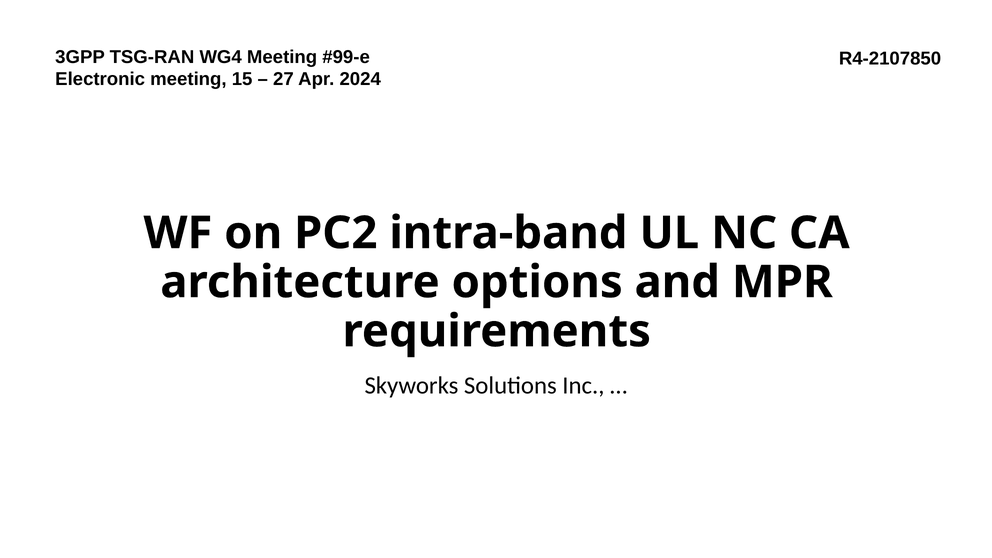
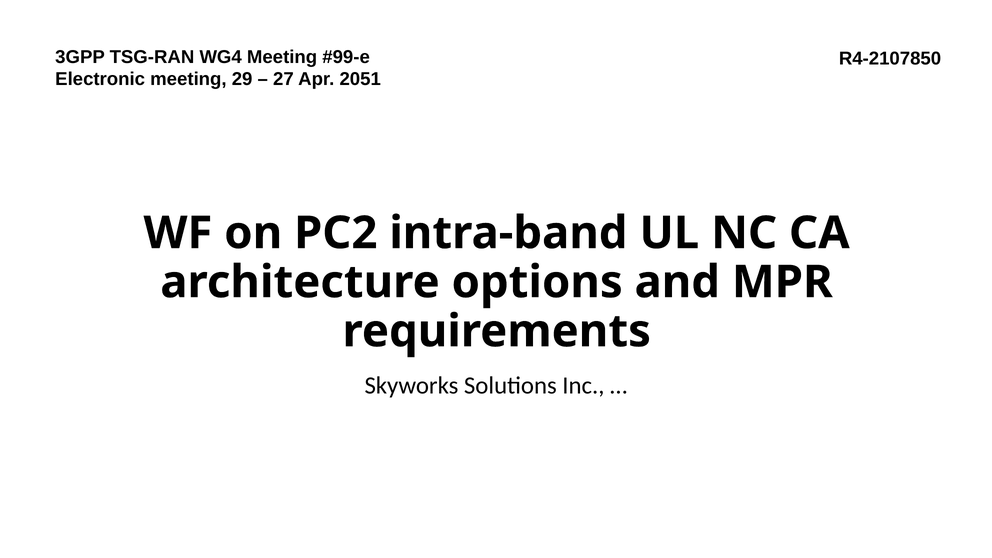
15: 15 -> 29
2024: 2024 -> 2051
